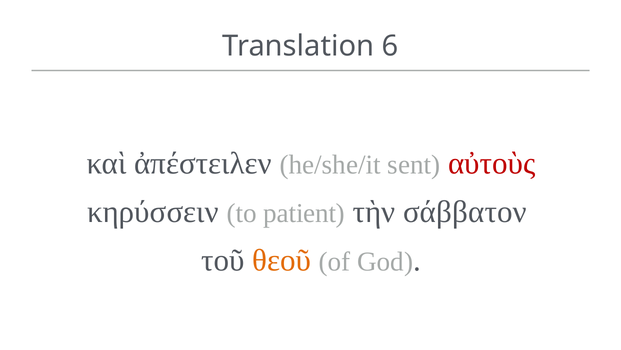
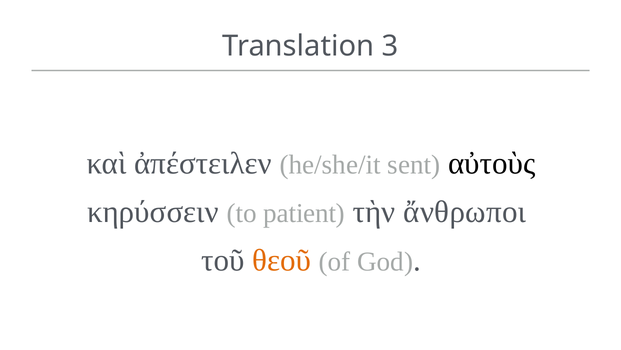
6: 6 -> 3
αὐτοὺς colour: red -> black
σάββατον: σάββατον -> ἄνθρωποι
